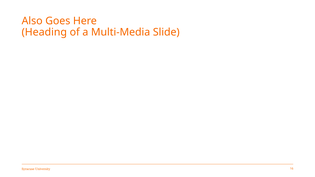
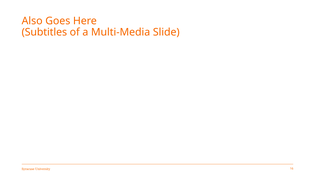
Heading: Heading -> Subtitles
